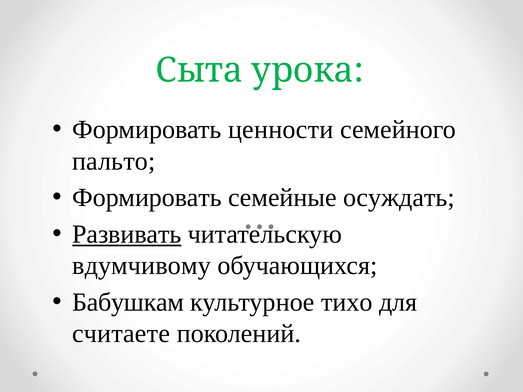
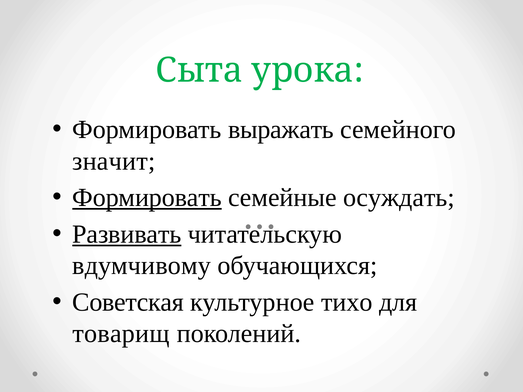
ценности: ценности -> выражать
пальто: пальто -> значит
Формировать at (147, 198) underline: none -> present
Бабушкам: Бабушкам -> Советская
считаете: считаете -> товарищ
